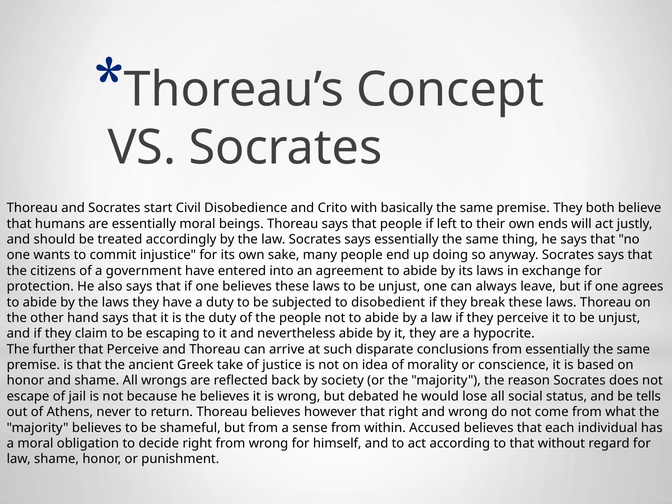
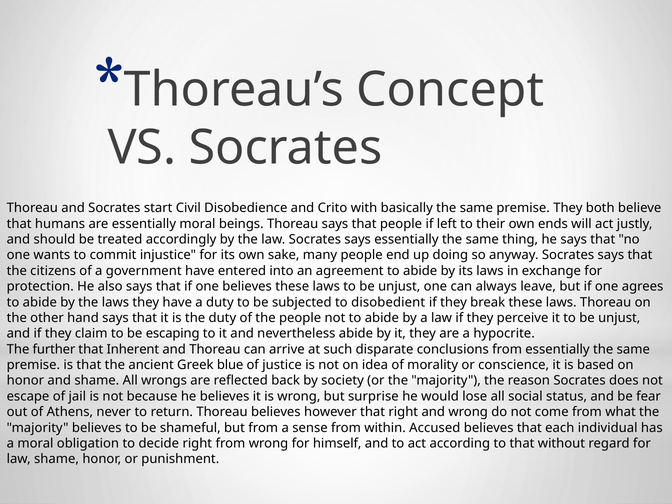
that Perceive: Perceive -> Inherent
take: take -> blue
debated: debated -> surprise
tells: tells -> fear
